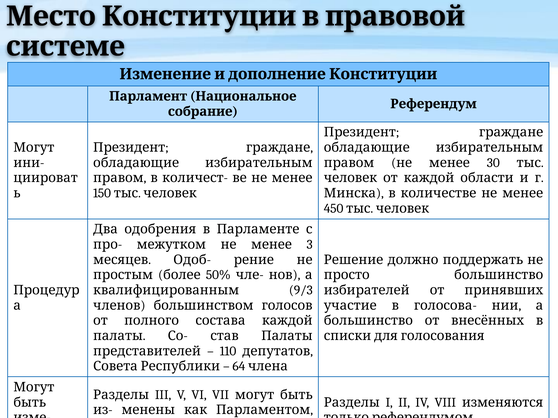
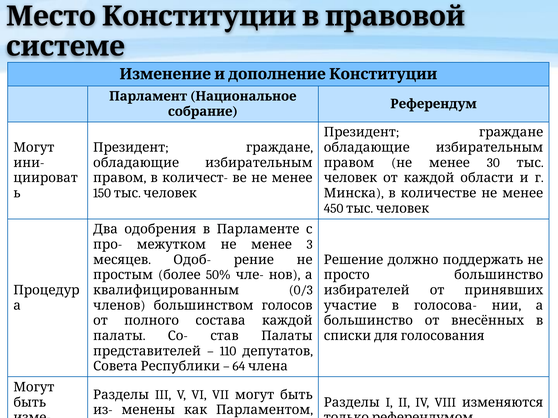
9/3: 9/3 -> 0/3
